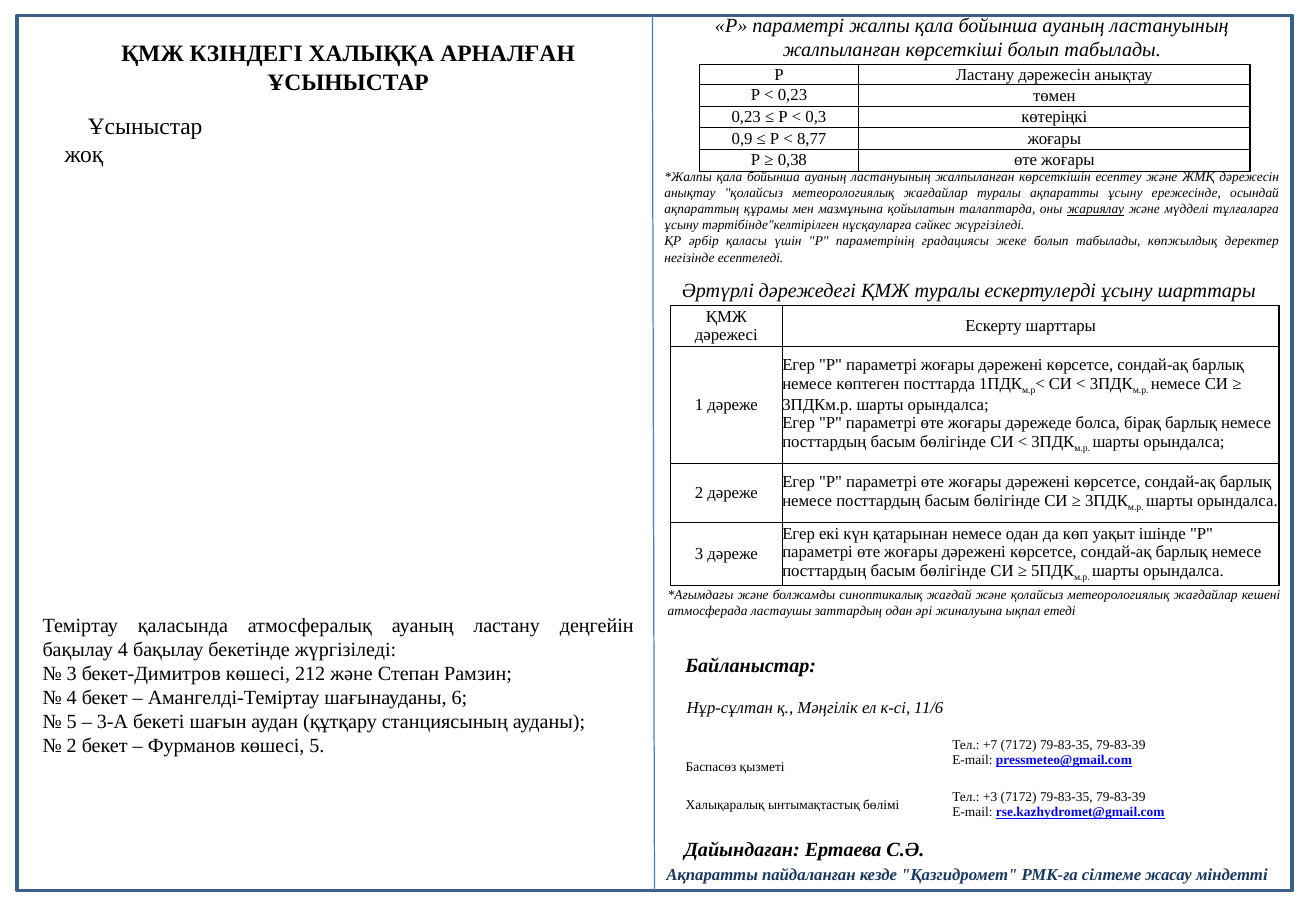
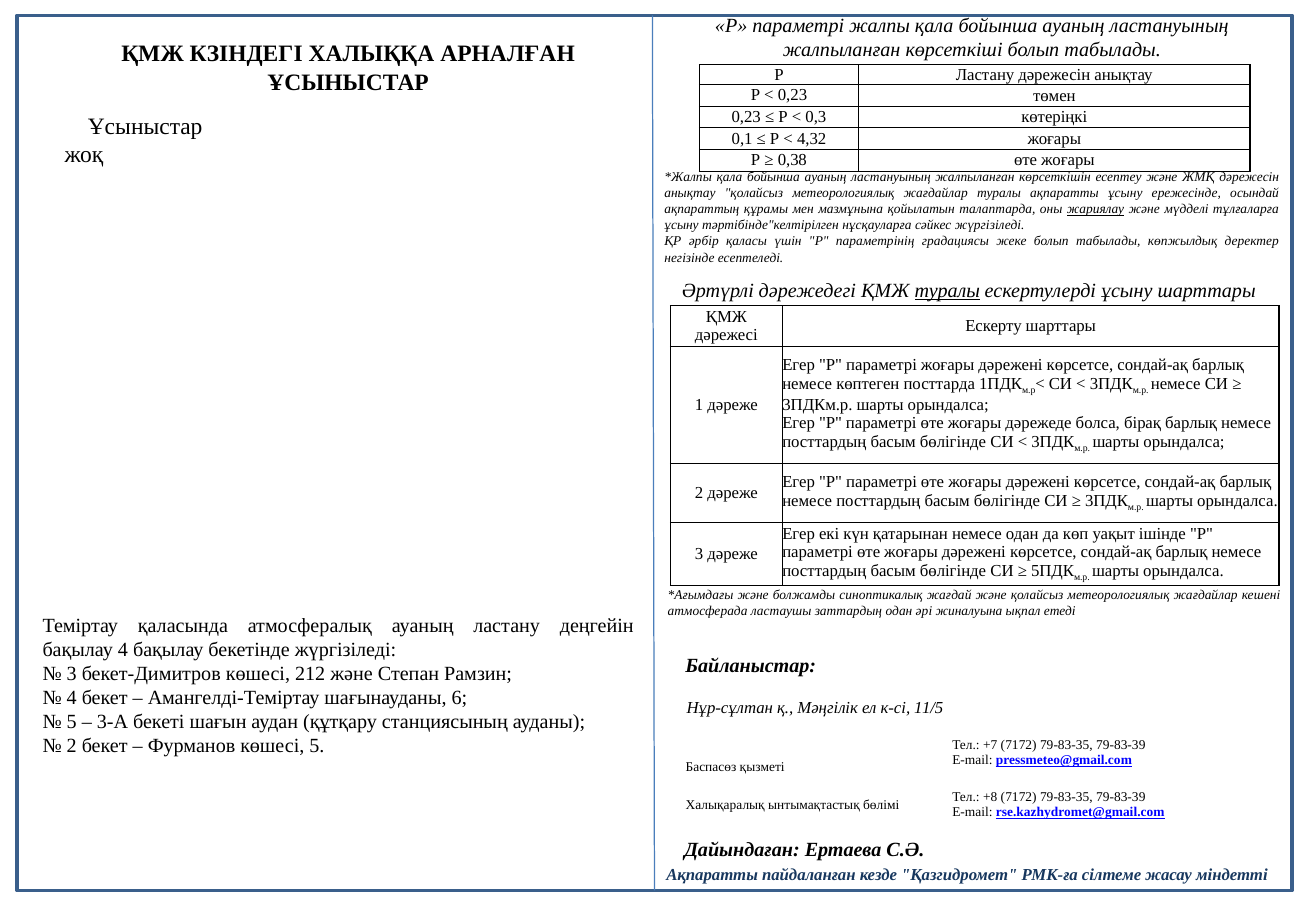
0,9: 0,9 -> 0,1
8,77: 8,77 -> 4,32
туралы at (947, 291) underline: none -> present
11/6: 11/6 -> 11/5
+3: +3 -> +8
